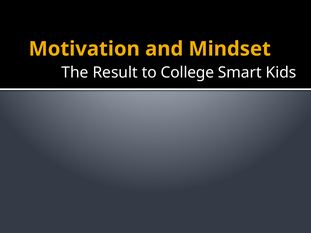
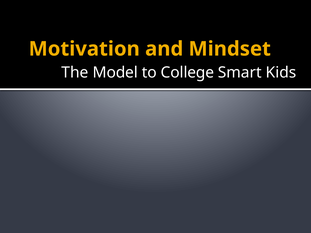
Result: Result -> Model
